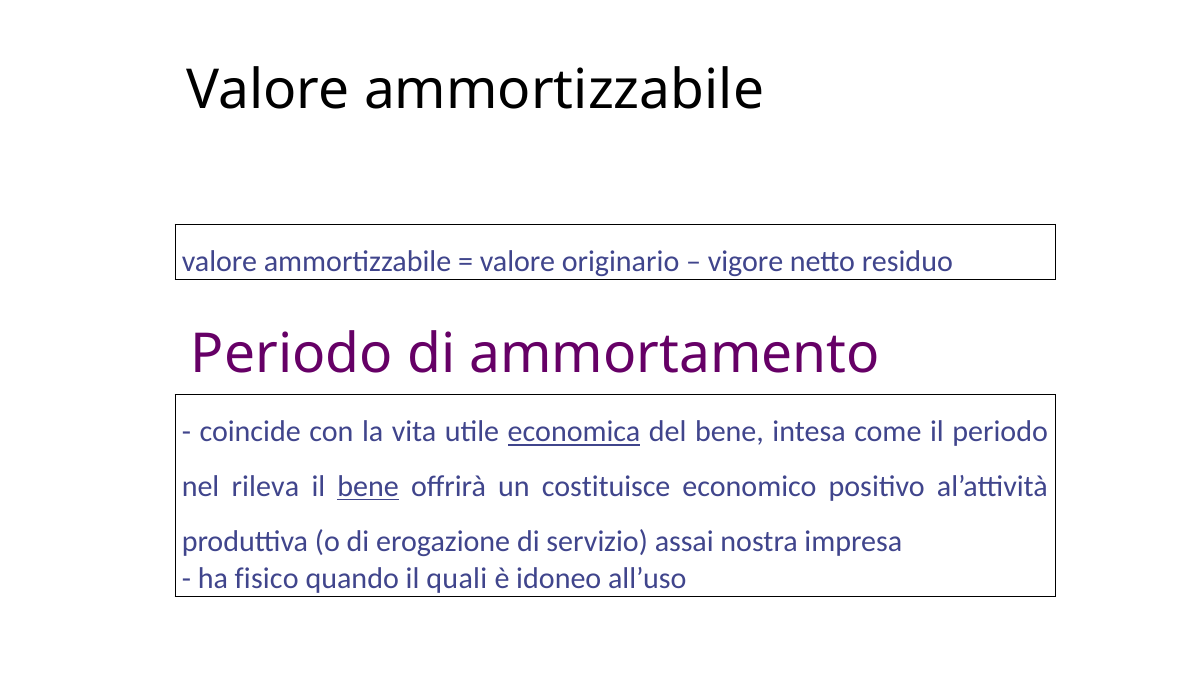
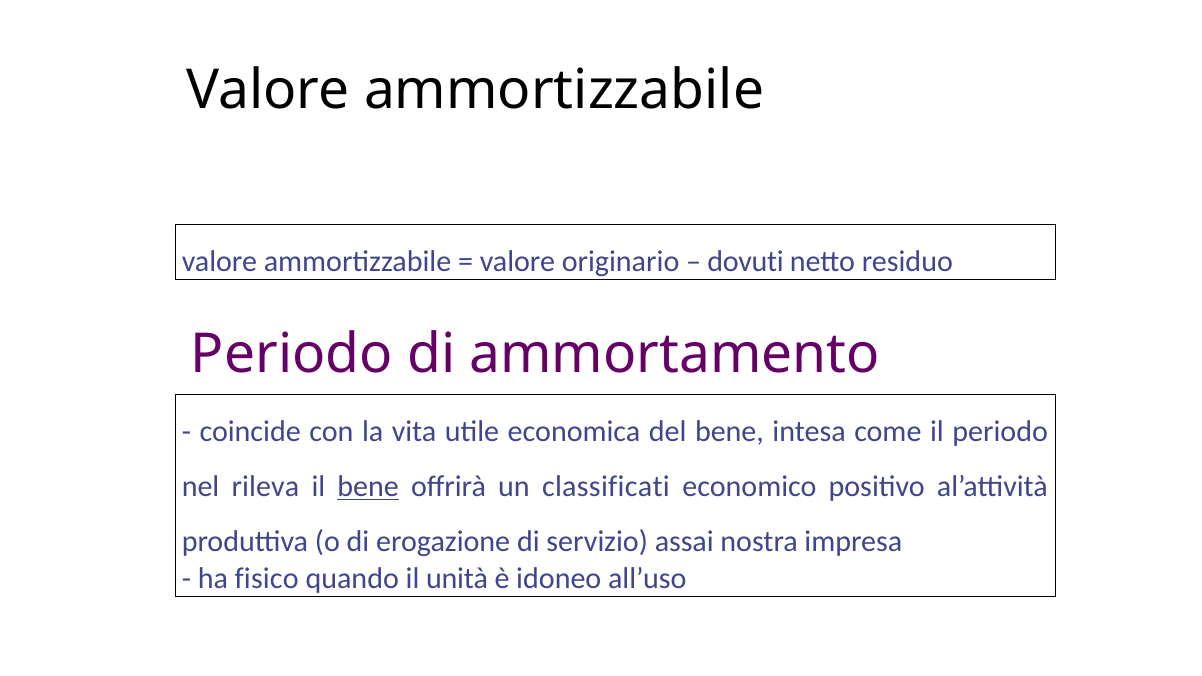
vigore: vigore -> dovuti
economica underline: present -> none
costituisce: costituisce -> classificati
quali: quali -> unità
